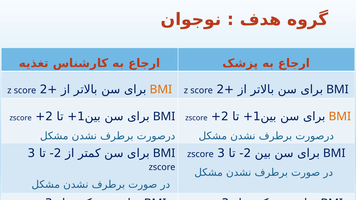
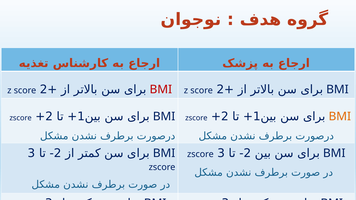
BMI at (161, 90) colour: orange -> red
